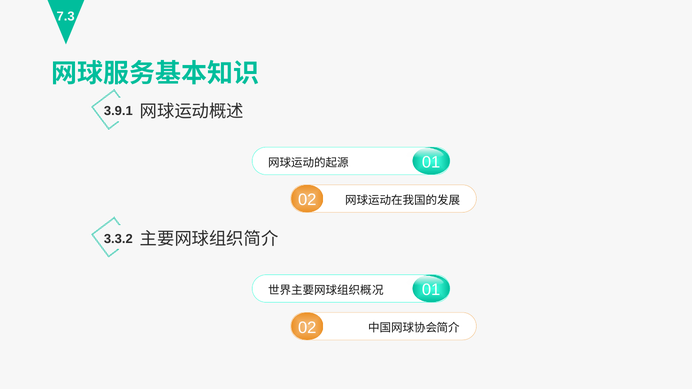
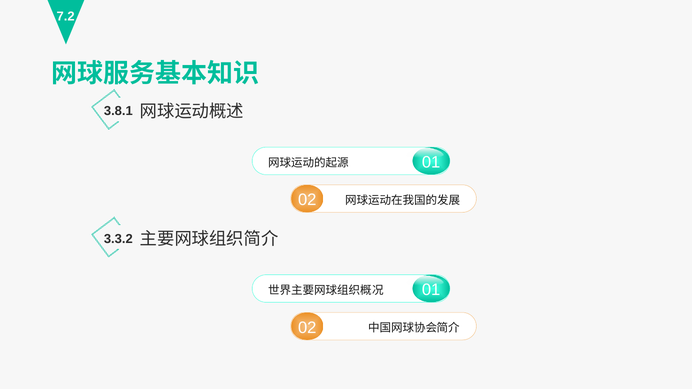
7.3: 7.3 -> 7.2
3.9.1: 3.9.1 -> 3.8.1
